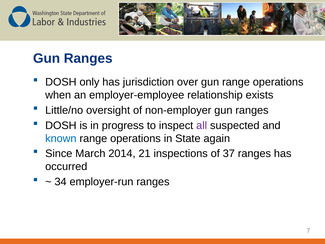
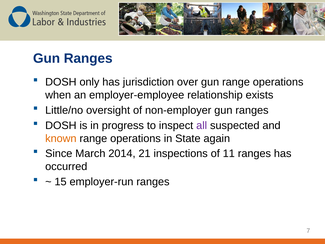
known colour: blue -> orange
37: 37 -> 11
34: 34 -> 15
